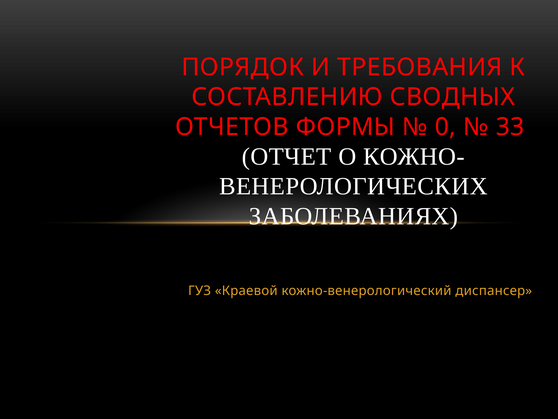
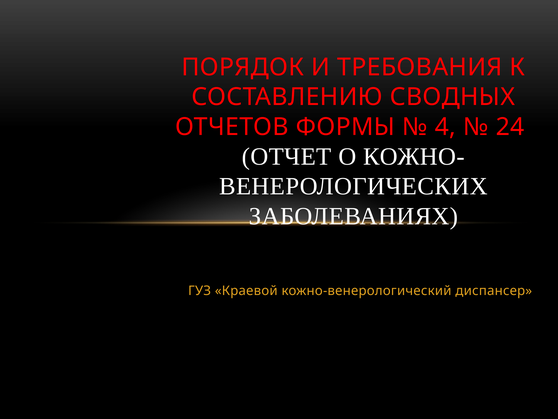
0: 0 -> 4
33: 33 -> 24
